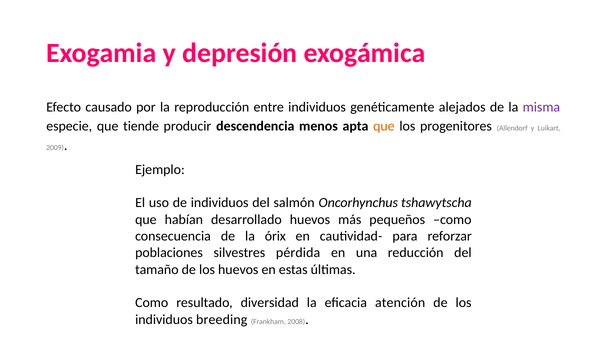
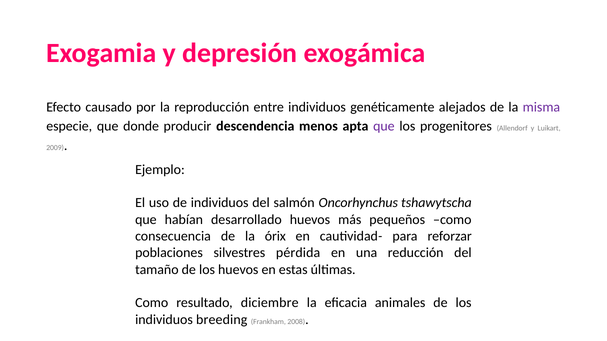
tiende: tiende -> donde
que at (384, 126) colour: orange -> purple
diversidad: diversidad -> diciembre
atención: atención -> animales
